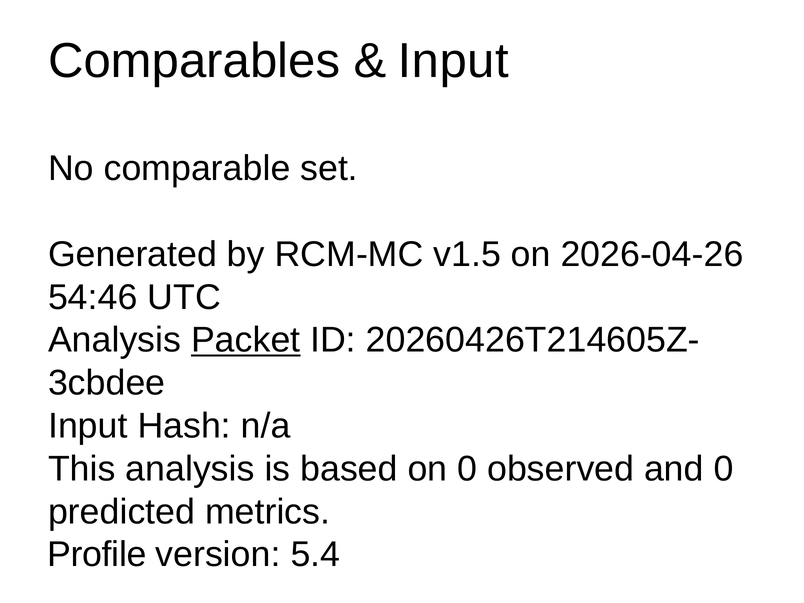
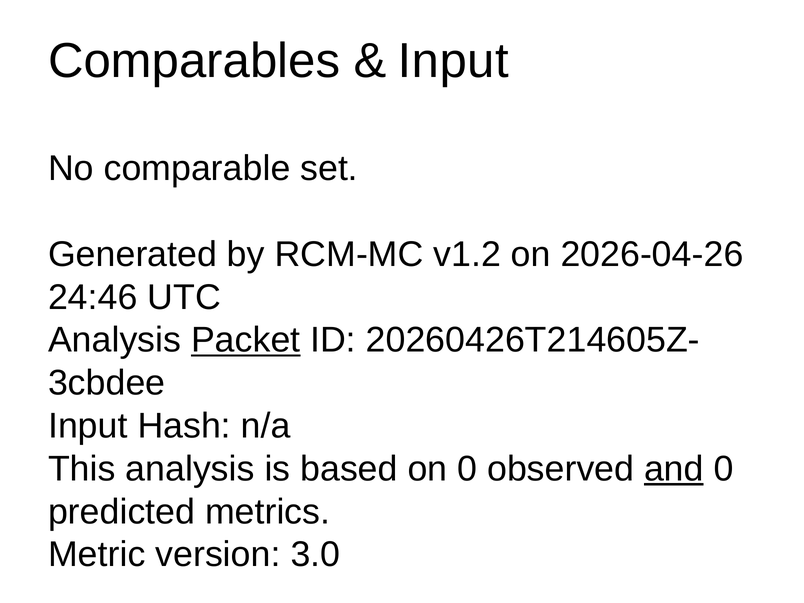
v1.5: v1.5 -> v1.2
54:46: 54:46 -> 24:46
and underline: none -> present
Profile: Profile -> Metric
5.4: 5.4 -> 3.0
